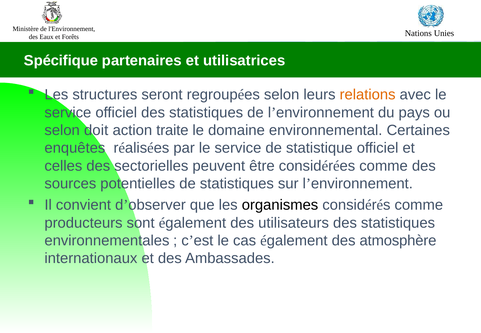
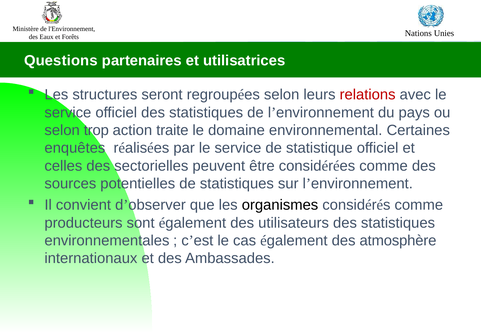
Spécifique: Spécifique -> Questions
relations colour: orange -> red
doit: doit -> trop
